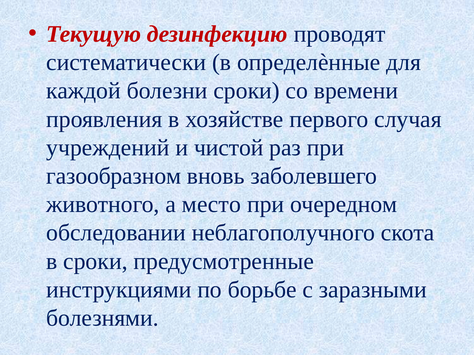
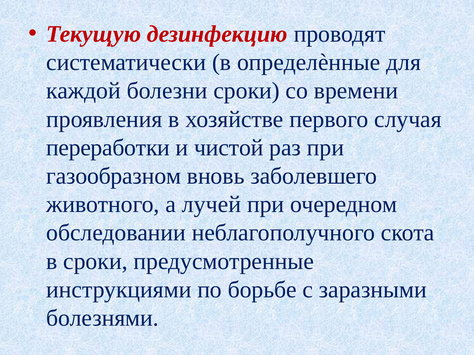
учреждений: учреждений -> переработки
место: место -> лучей
